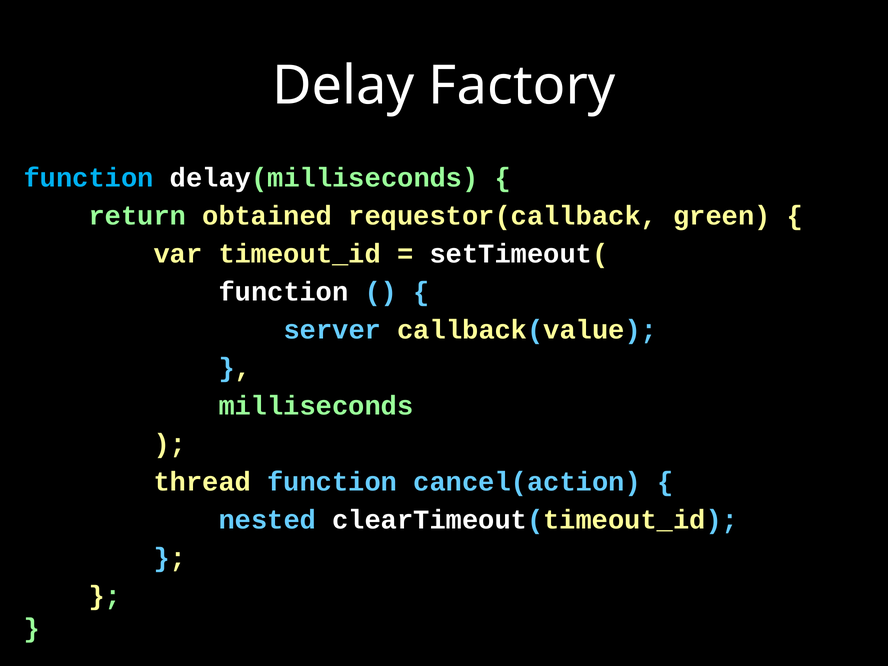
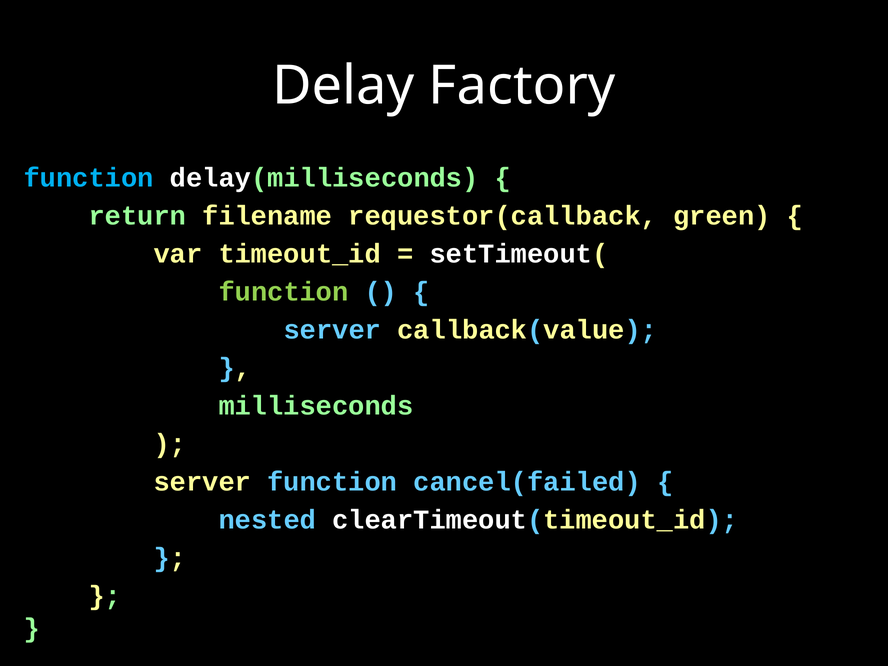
obtained: obtained -> filename
function at (284, 292) colour: white -> light green
thread at (202, 482): thread -> server
cancel(action: cancel(action -> cancel(failed
